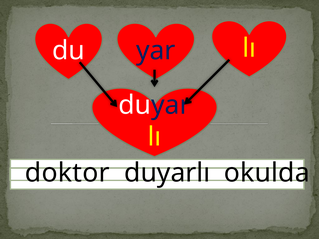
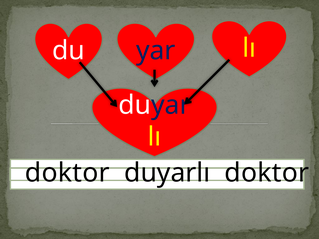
duyarlı okulda: okulda -> doktor
